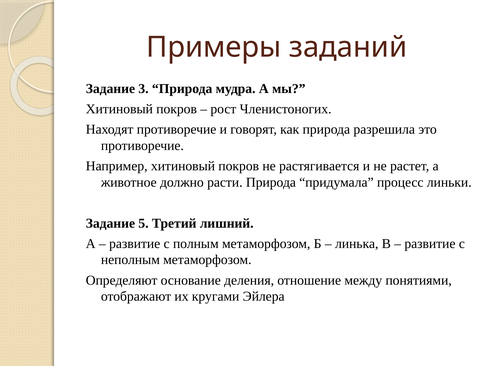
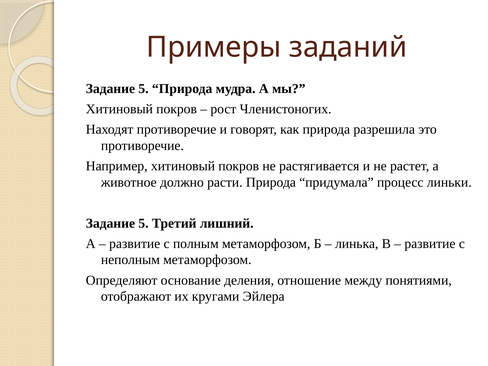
3 at (144, 89): 3 -> 5
